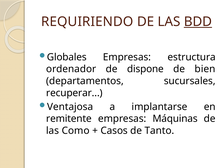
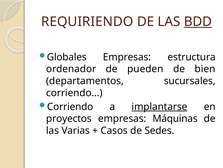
dispone: dispone -> pueden
recuperar at (74, 92): recuperar -> corriendo
Ventajosa at (70, 106): Ventajosa -> Corriendo
implantarse underline: none -> present
remitente: remitente -> proyectos
Como: Como -> Varias
Tanto: Tanto -> Sedes
